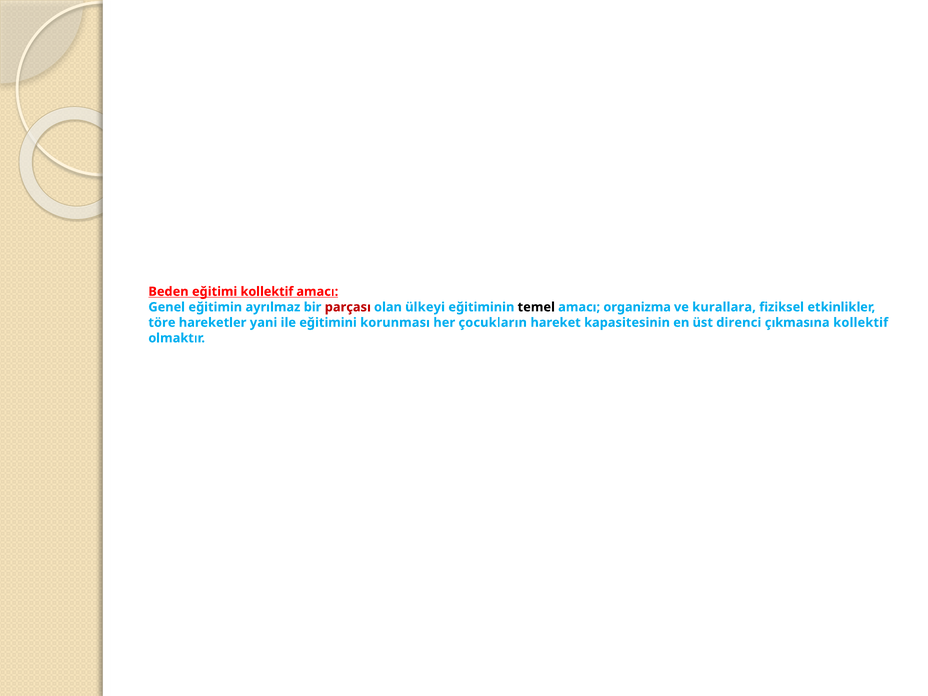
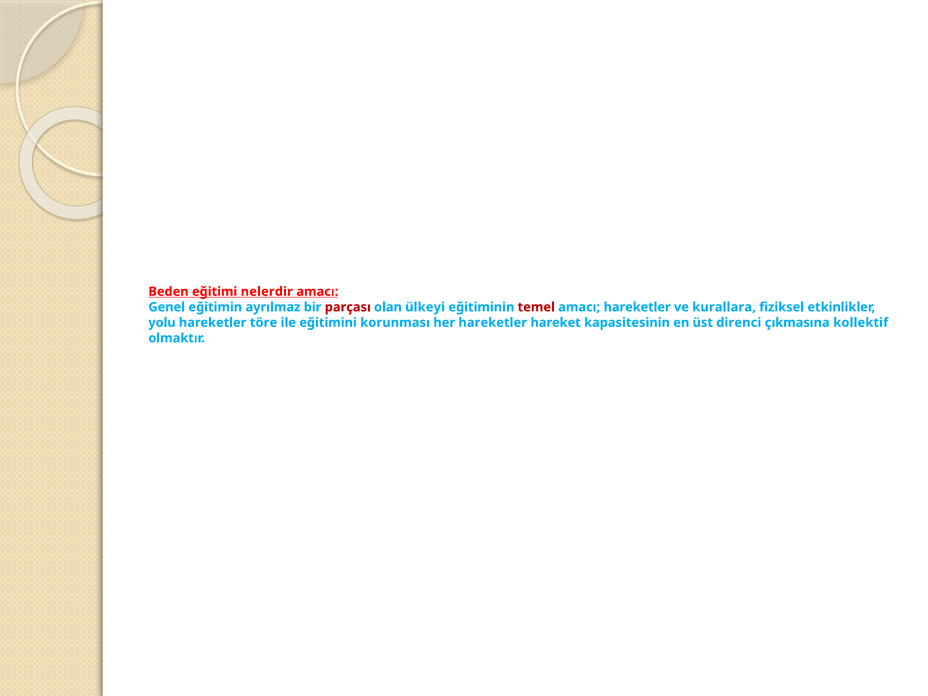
eğitimi kollektif: kollektif -> nelerdir
temel colour: black -> red
amacı organizma: organizma -> hareketler
töre: töre -> yolu
yani: yani -> töre
her çocukların: çocukların -> hareketler
